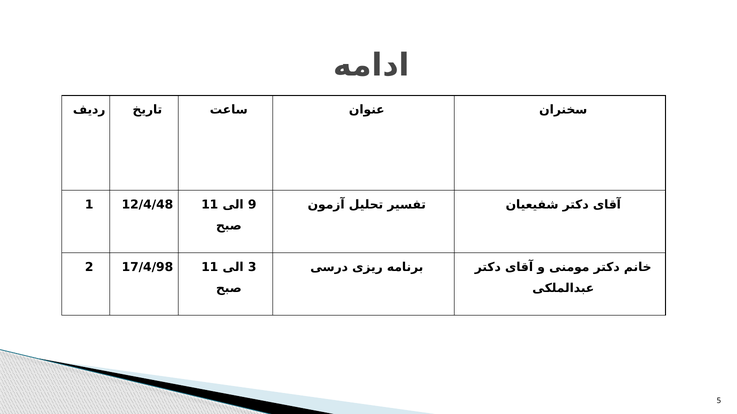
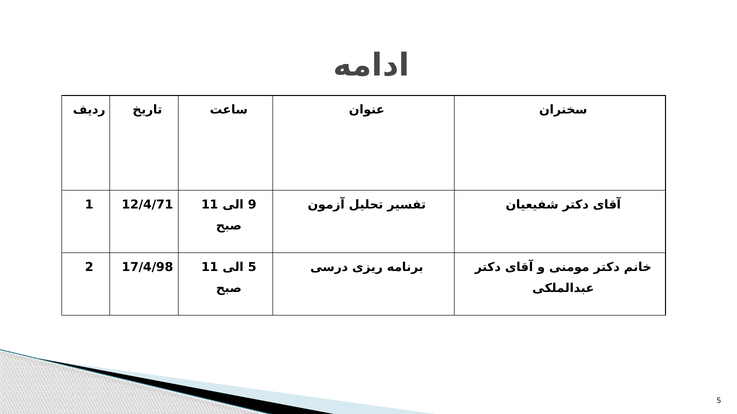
12/4/48: 12/4/48 -> 12/4/71
17/4/98 3: 3 -> 5
